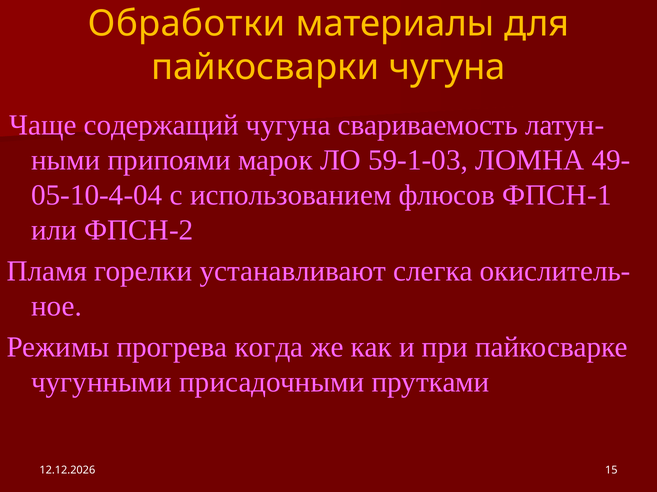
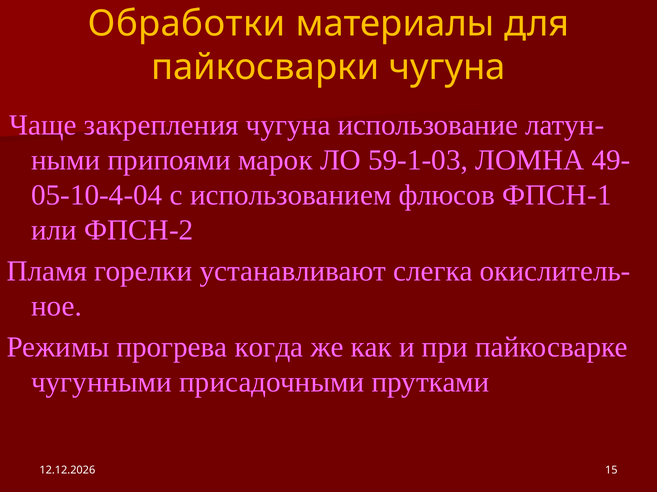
содержащий: содержащий -> закрепления
свариваемость: свариваемость -> использование
